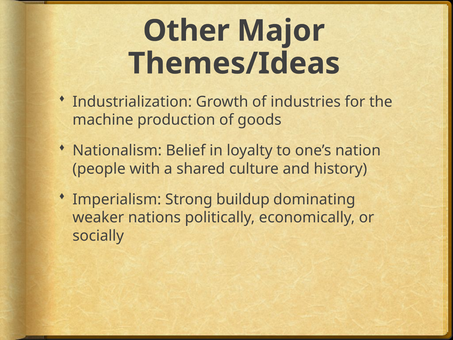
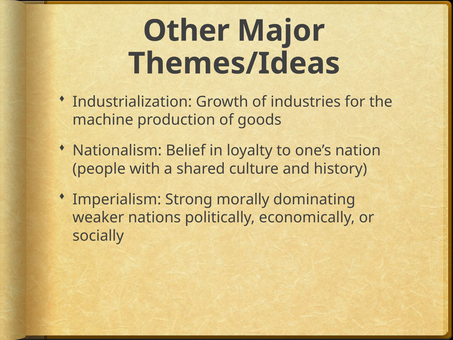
buildup: buildup -> morally
